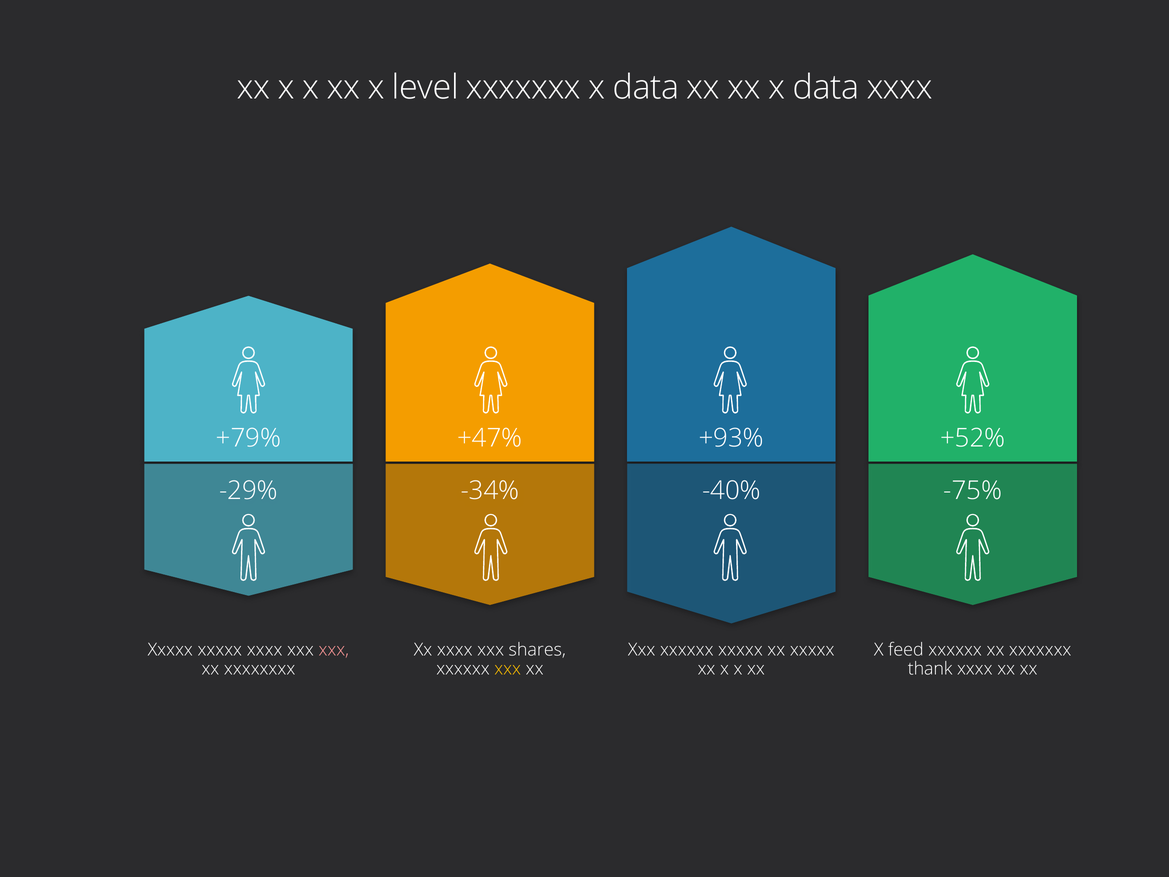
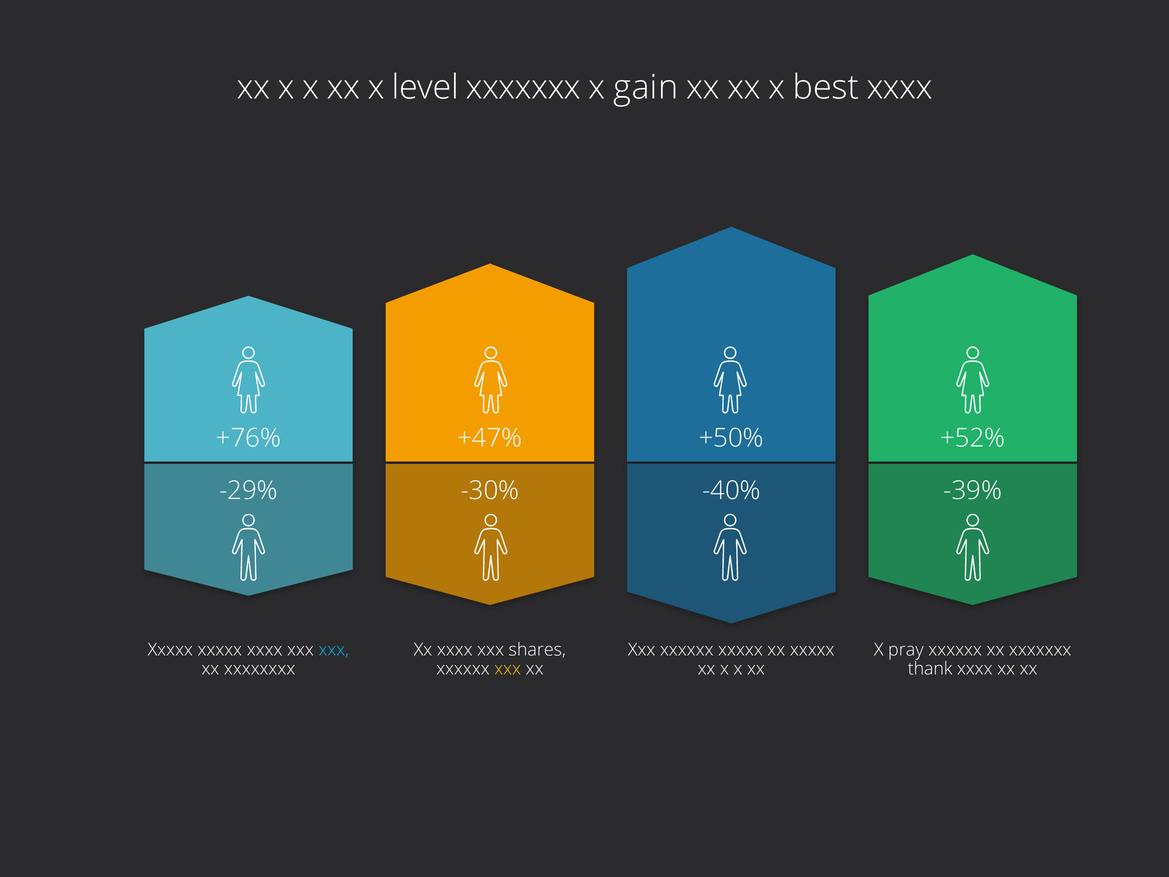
xxxxxxx x data: data -> gain
xx x data: data -> best
+79%: +79% -> +76%
+93%: +93% -> +50%
-34%: -34% -> -30%
-75%: -75% -> -39%
xxx at (334, 650) colour: pink -> light blue
feed: feed -> pray
